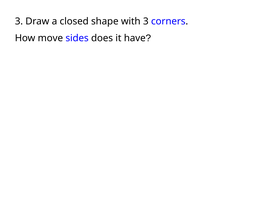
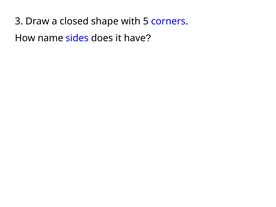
with 3: 3 -> 5
move: move -> name
